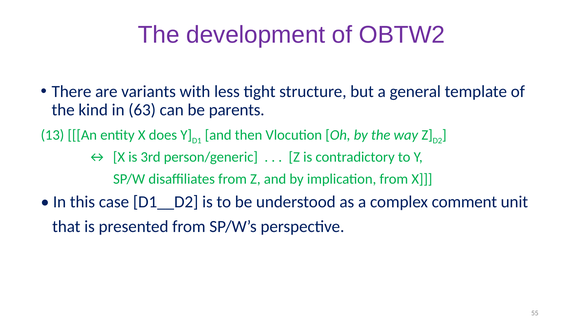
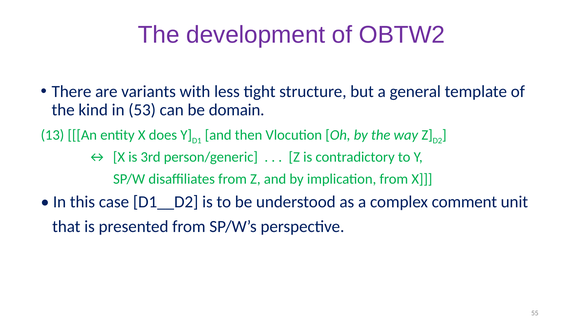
63: 63 -> 53
parents: parents -> domain
